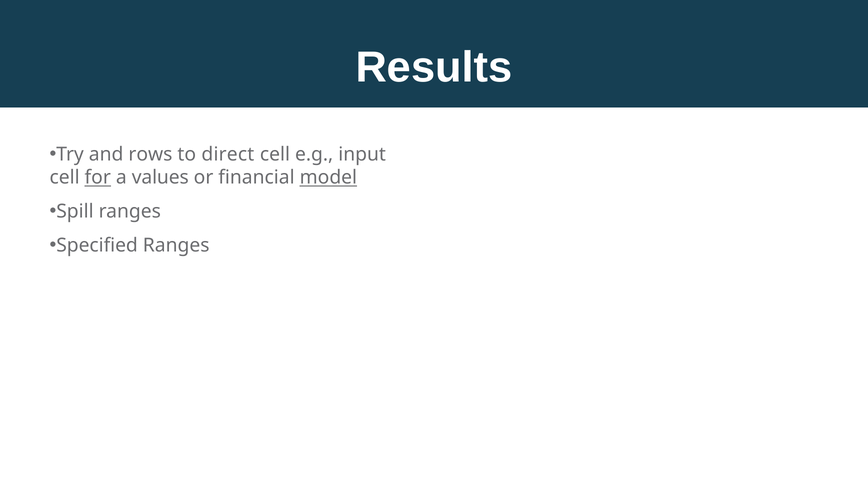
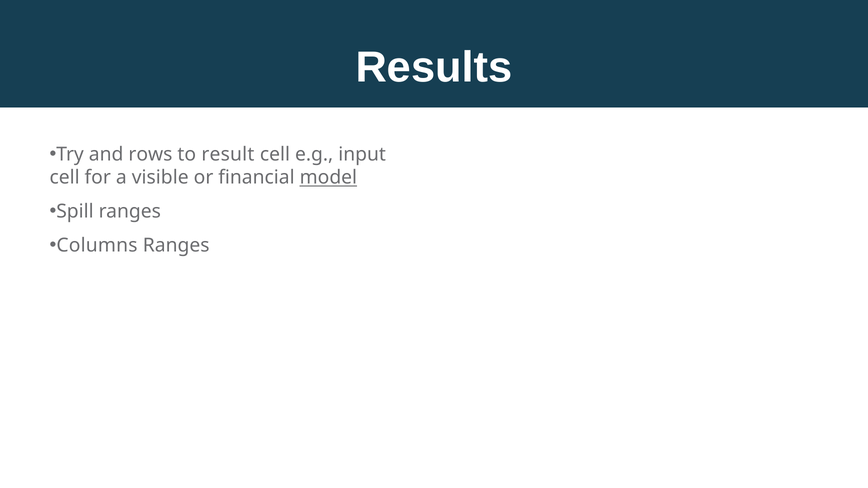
direct: direct -> result
for underline: present -> none
values: values -> visible
Specified: Specified -> Columns
